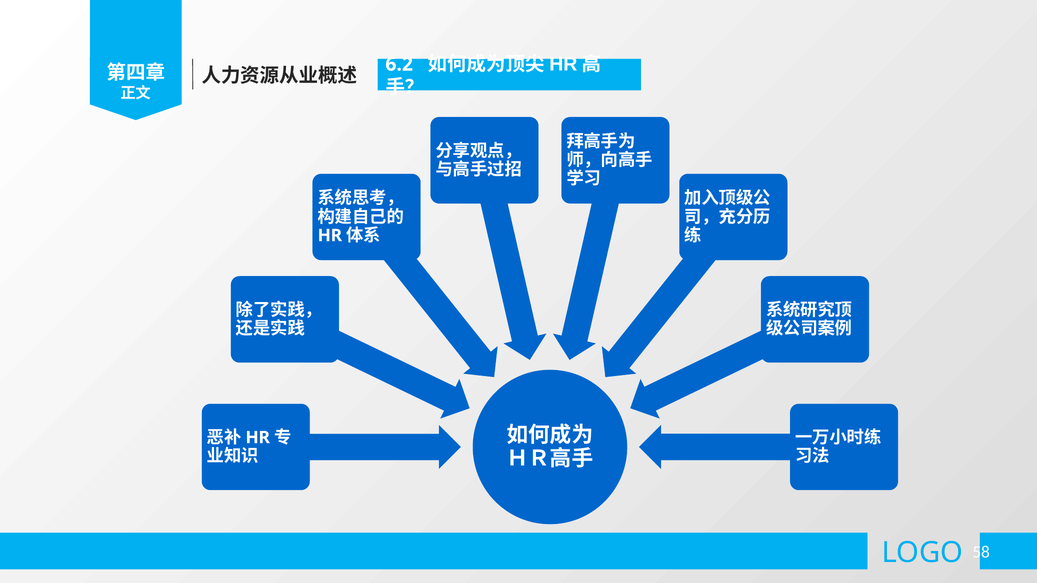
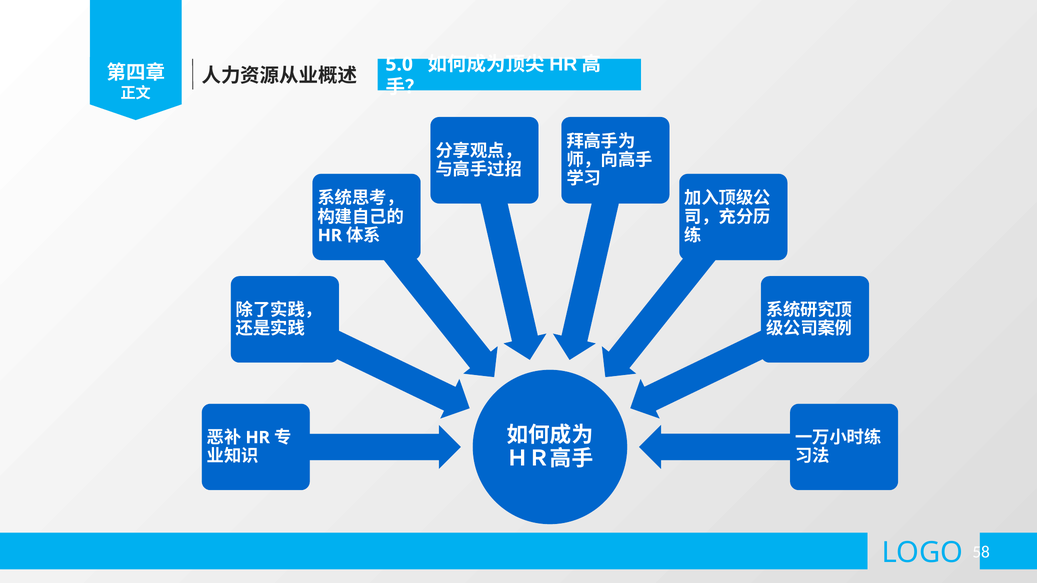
6.2: 6.2 -> 5.0
